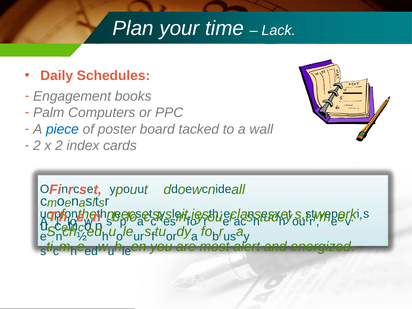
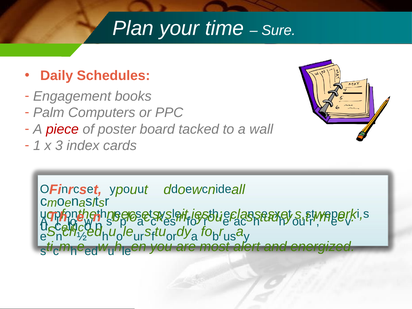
Lack: Lack -> Sure
piece colour: blue -> red
2 at (37, 146): 2 -> 1
x 2: 2 -> 3
